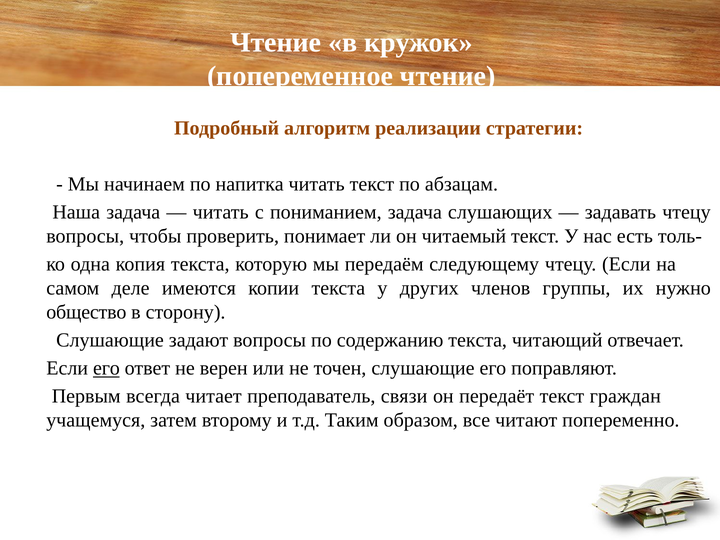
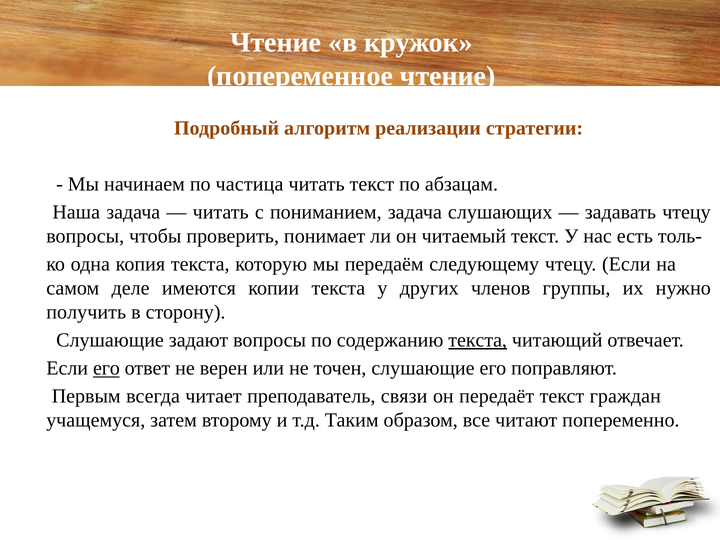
напитка: напитка -> частица
общество: общество -> получить
текста at (478, 340) underline: none -> present
